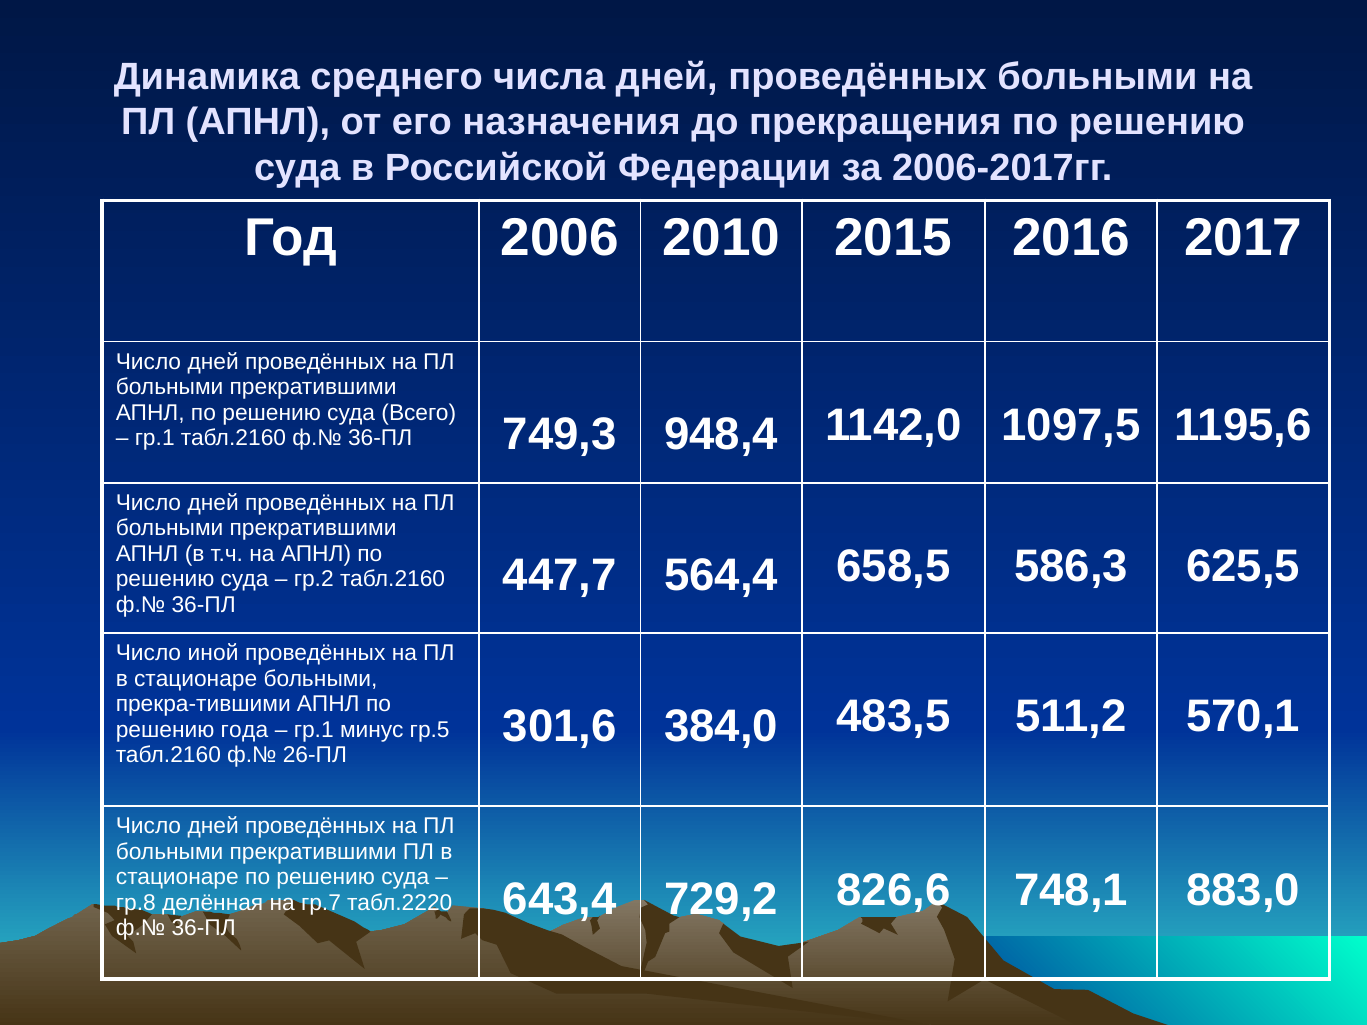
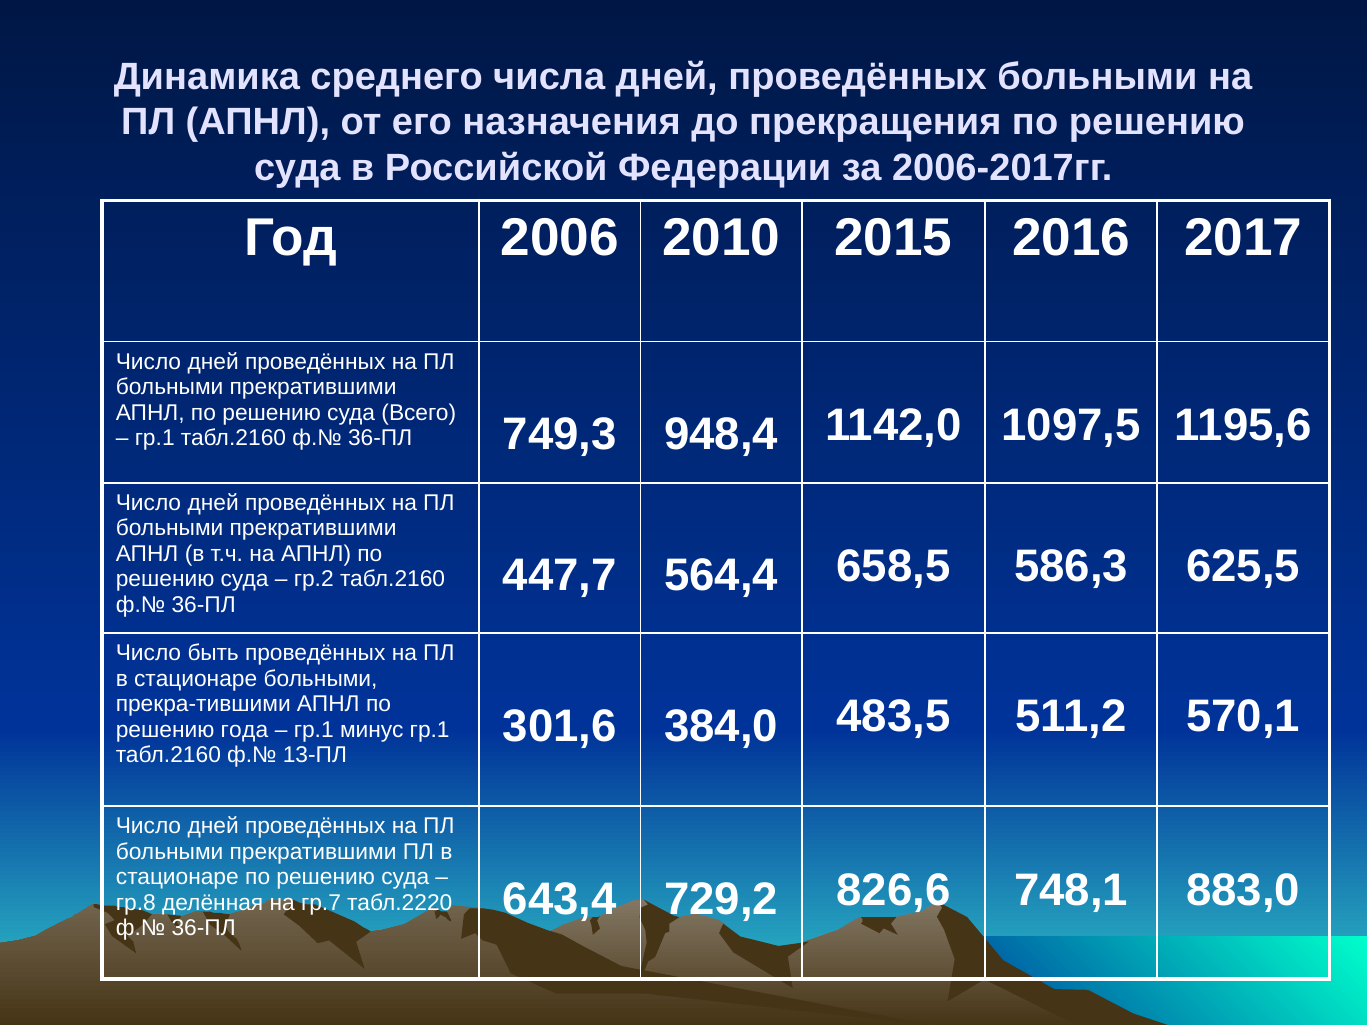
иной: иной -> быть
минус гр.5: гр.5 -> гр.1
26-ПЛ: 26-ПЛ -> 13-ПЛ
